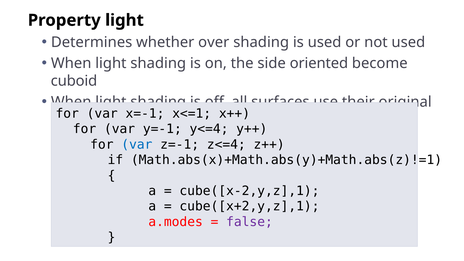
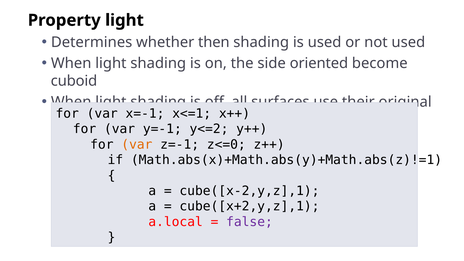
over: over -> then
y<=4: y<=4 -> y<=2
var at (137, 145) colour: blue -> orange
z<=4: z<=4 -> z<=0
a.modes: a.modes -> a.local
